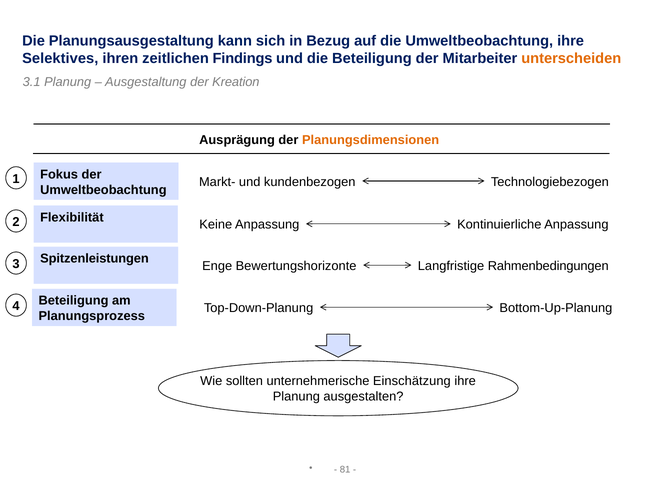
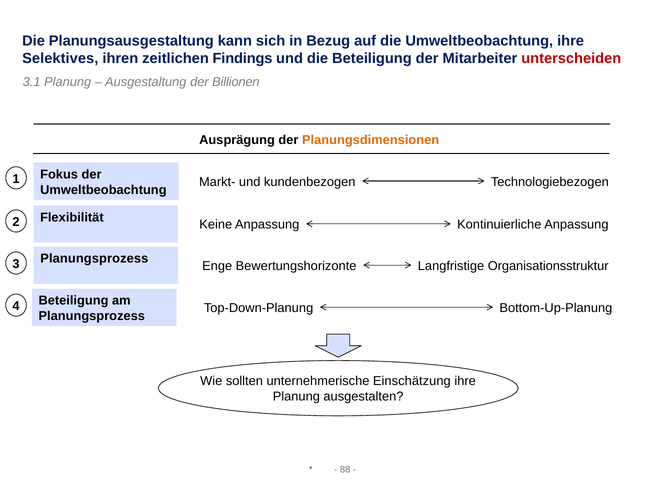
unterscheiden colour: orange -> red
Kreation: Kreation -> Billionen
Spitzenleistungen at (94, 259): Spitzenleistungen -> Planungsprozess
Rahmenbedingungen: Rahmenbedingungen -> Organisationsstruktur
81: 81 -> 88
